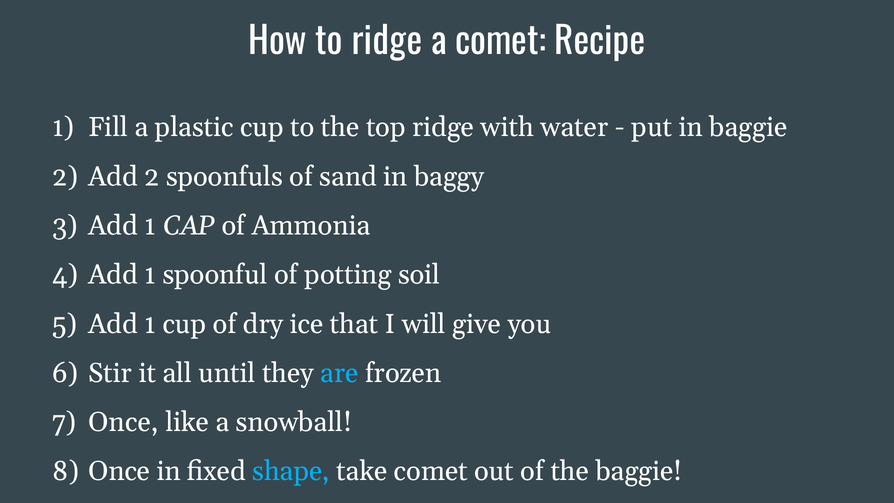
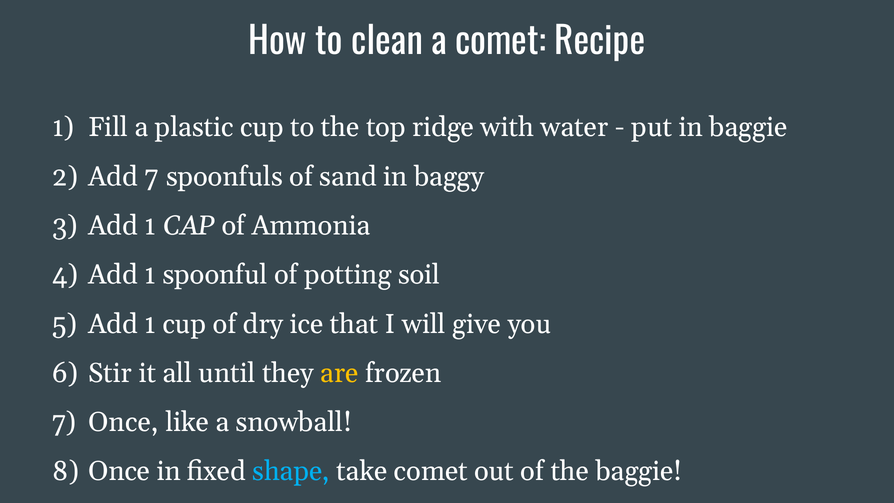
to ridge: ridge -> clean
Add 2: 2 -> 7
are colour: light blue -> yellow
